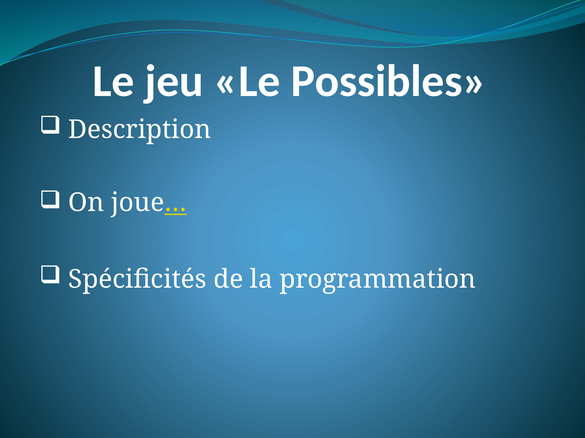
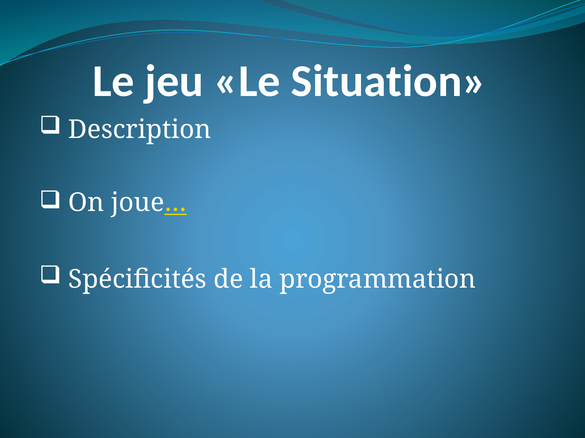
Possibles: Possibles -> Situation
